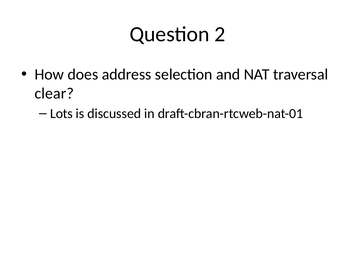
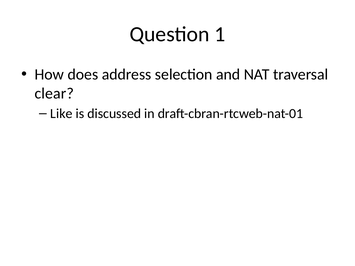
2: 2 -> 1
Lots: Lots -> Like
